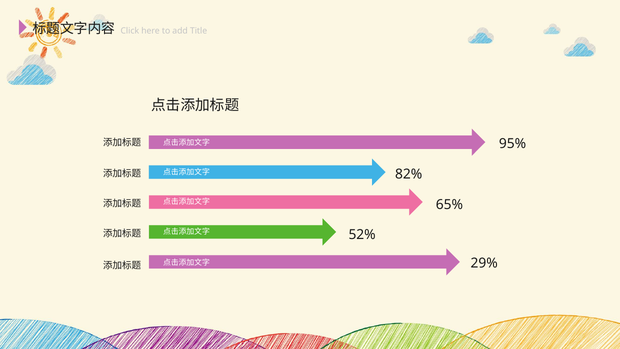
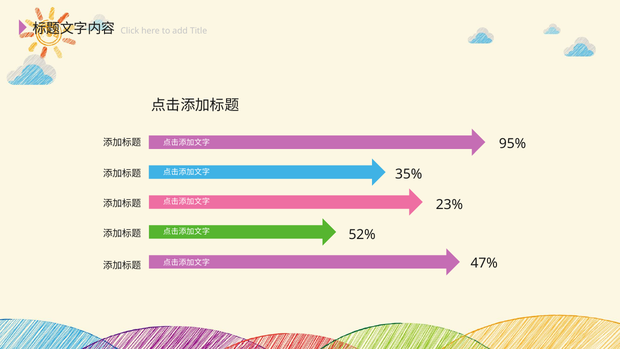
82%: 82% -> 35%
65%: 65% -> 23%
29%: 29% -> 47%
